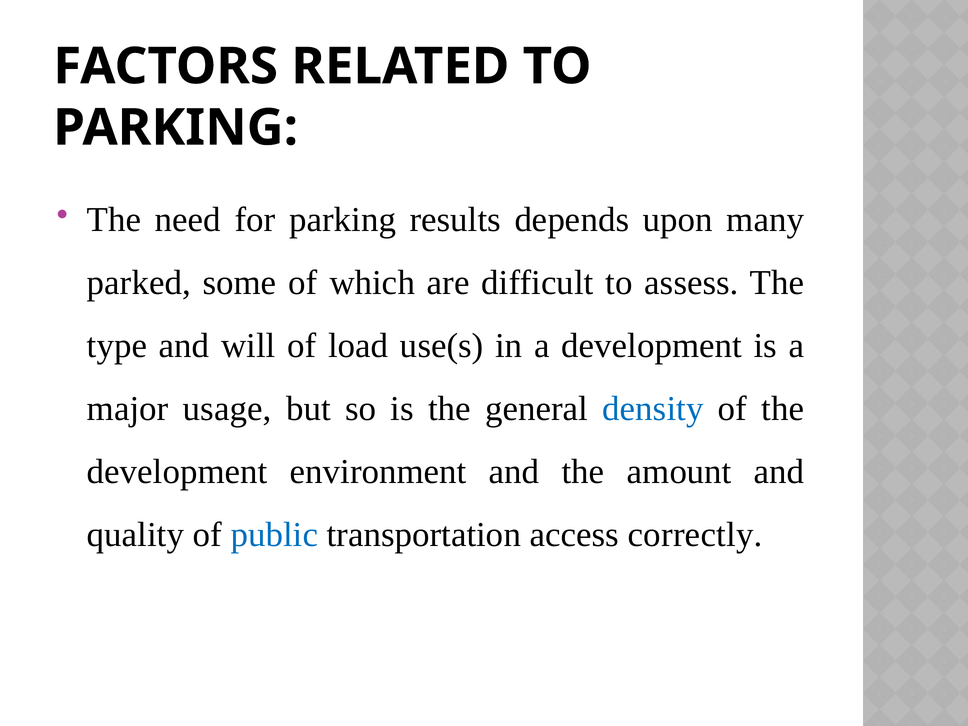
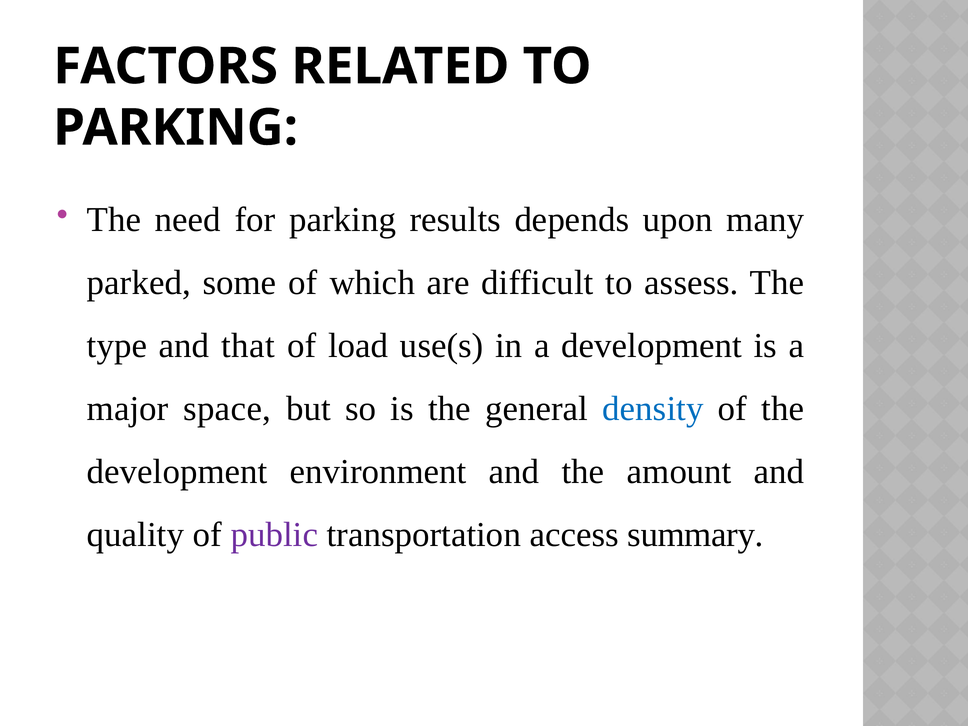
will: will -> that
usage: usage -> space
public colour: blue -> purple
correctly: correctly -> summary
